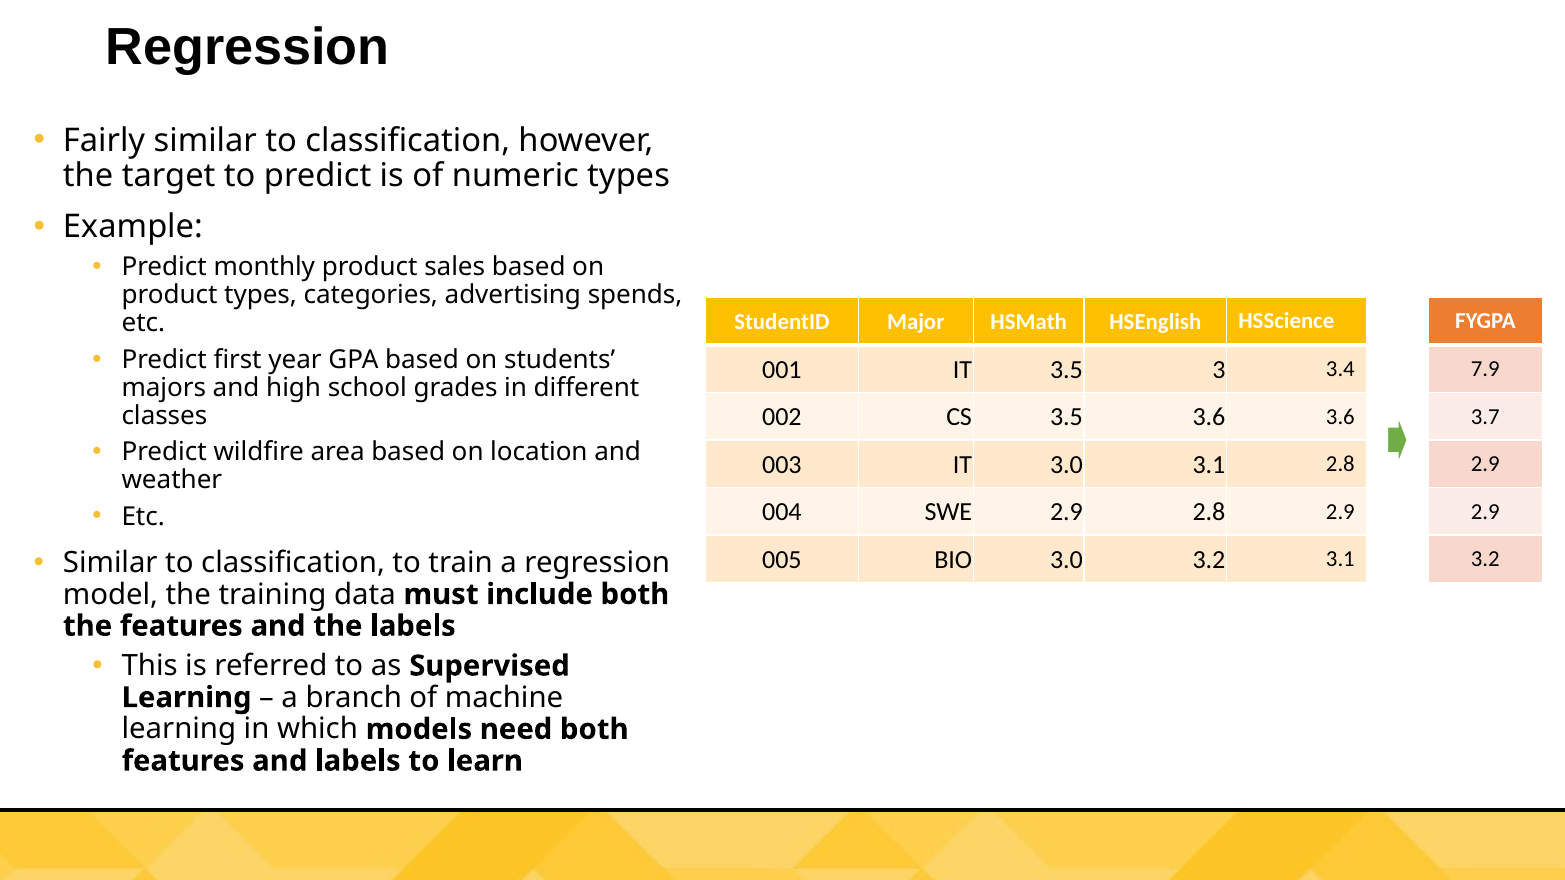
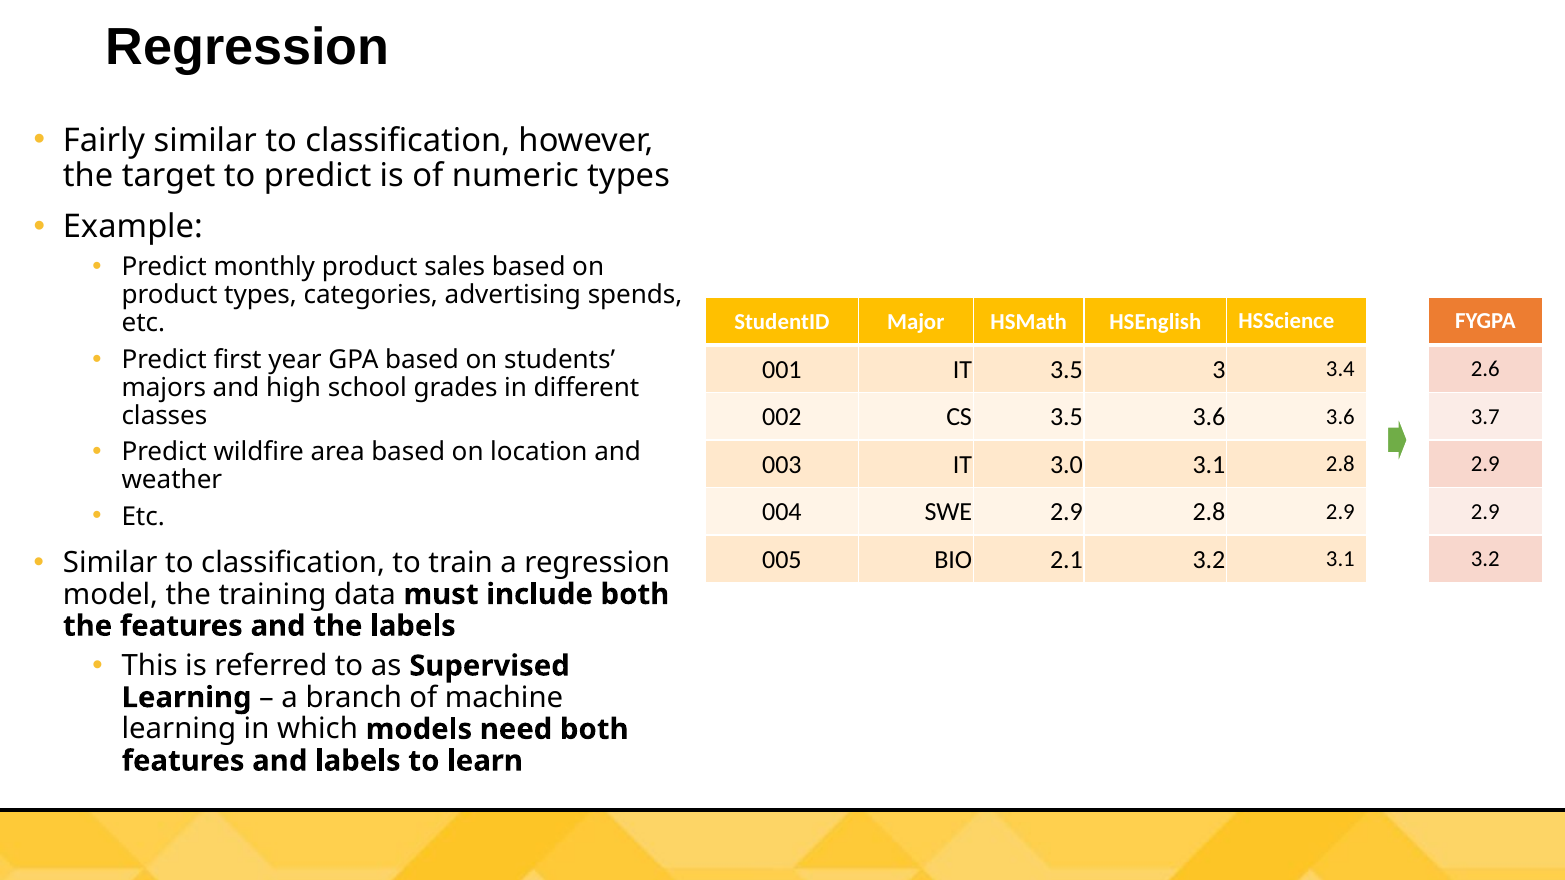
7.9: 7.9 -> 2.6
BIO 3.0: 3.0 -> 2.1
